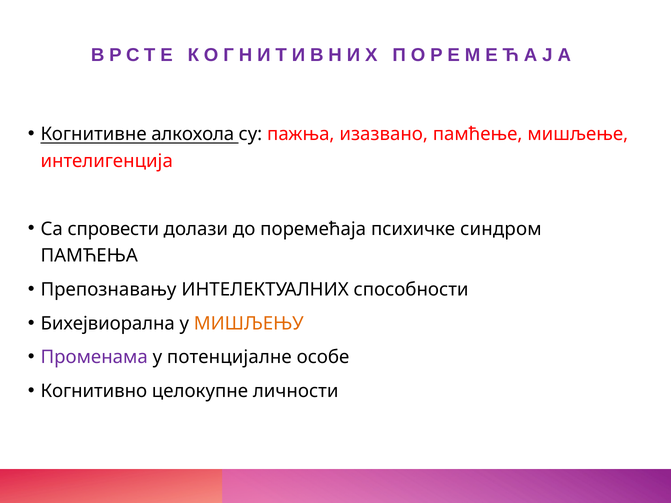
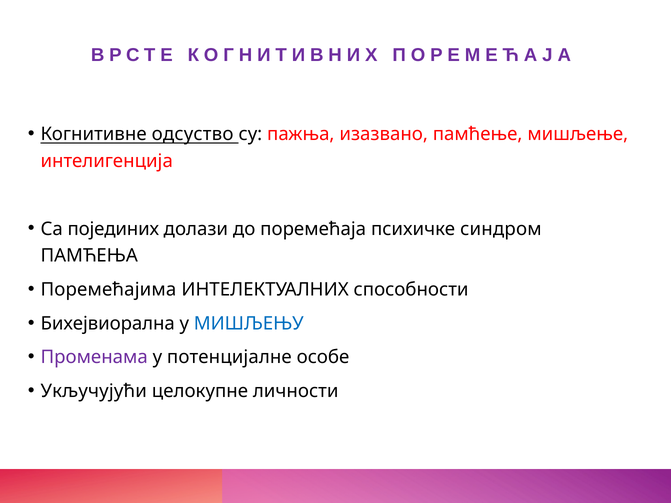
алкохола: алкохола -> одсуство
спровести: спровести -> појединих
Препознавању: Препознавању -> Поремећајима
МИШЉЕЊУ colour: orange -> blue
Когнитивно: Когнитивно -> Укључујући
